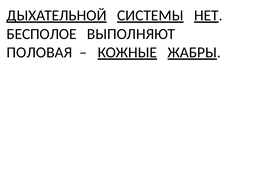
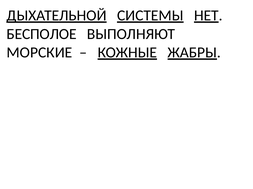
ПОЛОВАЯ: ПОЛОВАЯ -> МОРСКИЕ
